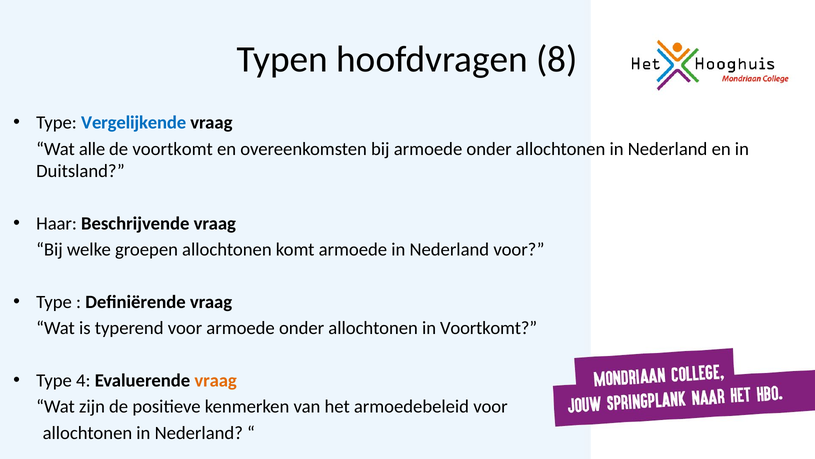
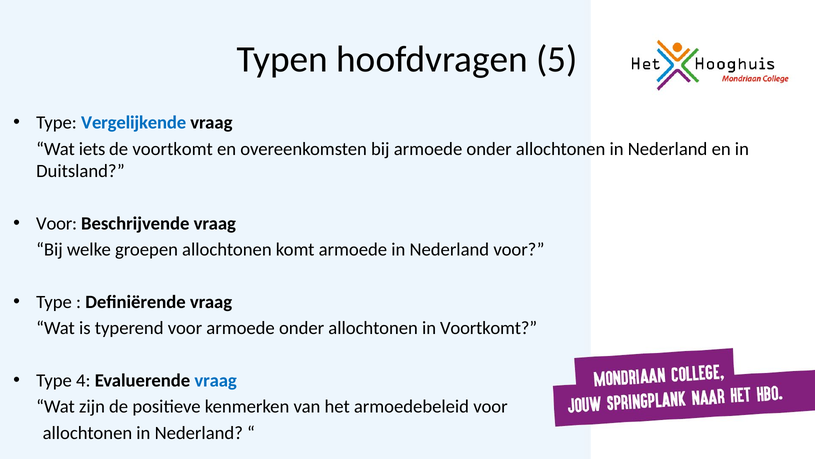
8: 8 -> 5
alle: alle -> iets
Haar at (57, 223): Haar -> Voor
vraag at (216, 380) colour: orange -> blue
